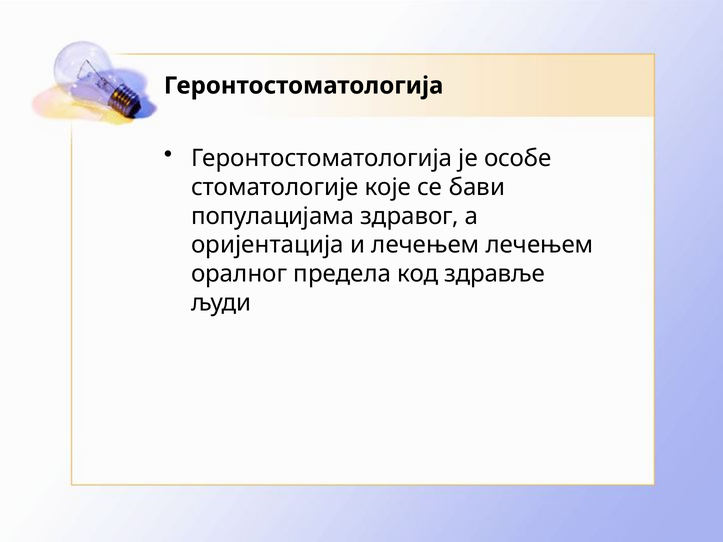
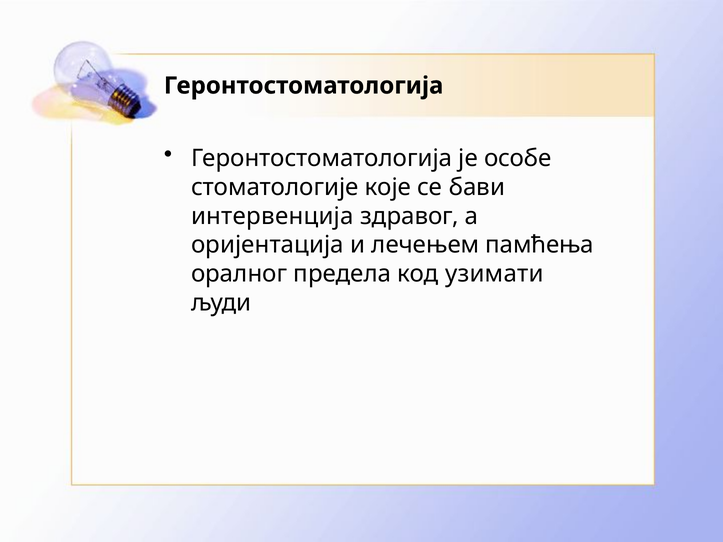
популацијама: популацијама -> интервенција
лечењем лечењем: лечењем -> памћења
здравље: здравље -> узимати
